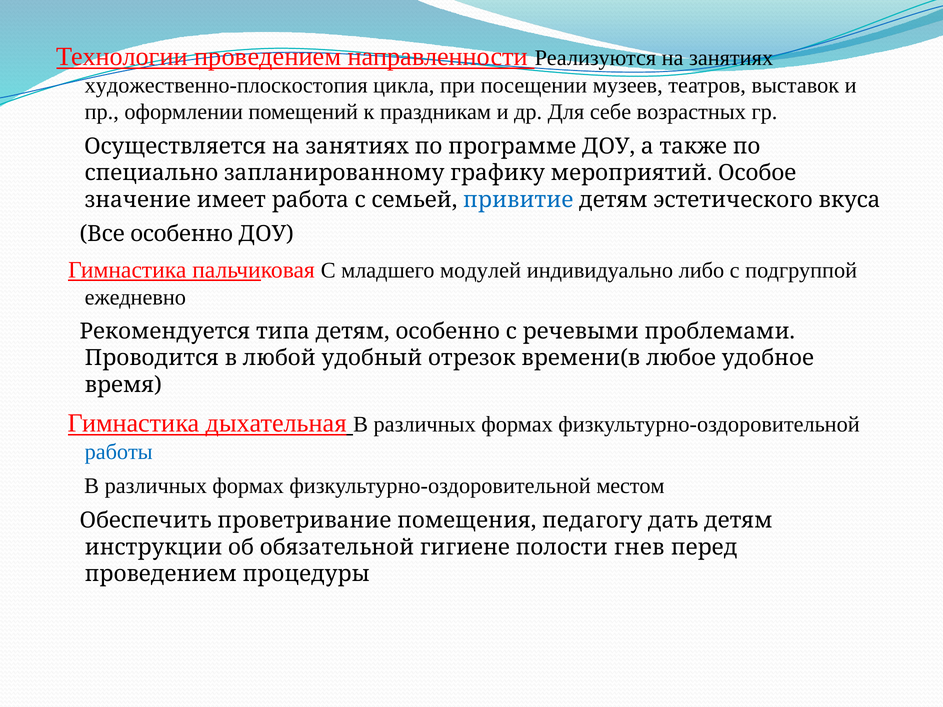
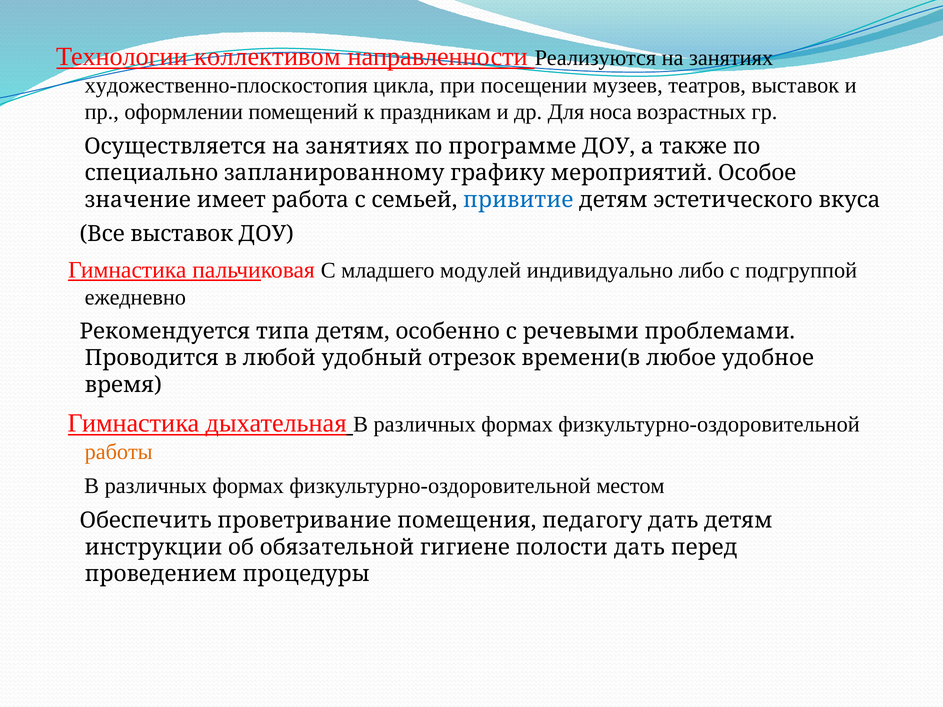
Технологии проведением: проведением -> коллективом
себе: себе -> носа
Все особенно: особенно -> выставок
работы colour: blue -> orange
полости гнев: гнев -> дать
